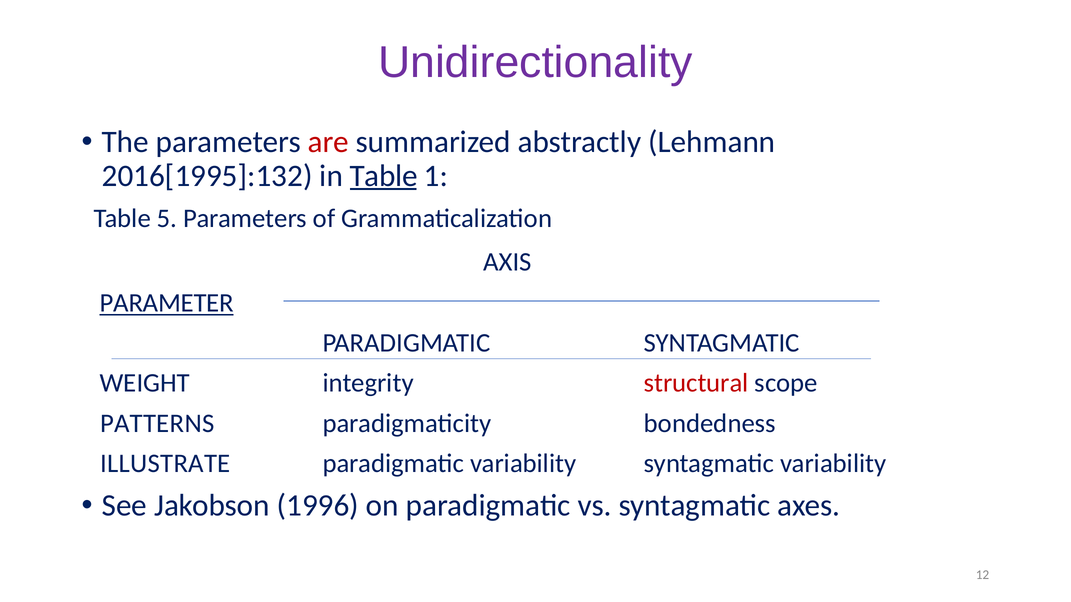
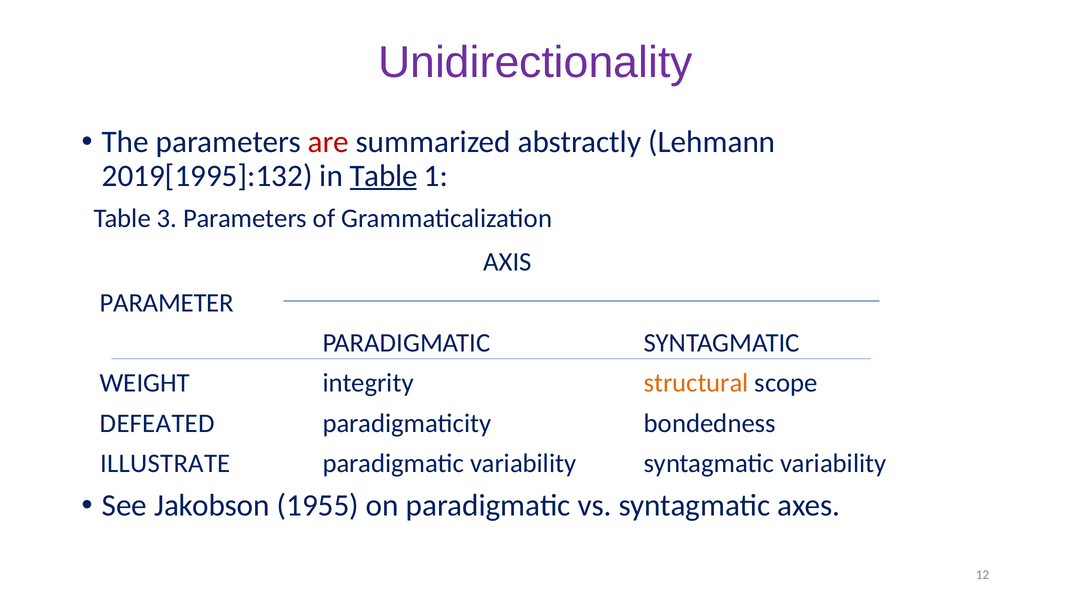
2016[1995]:132: 2016[1995]:132 -> 2019[1995]:132
5: 5 -> 3
PARAMETER underline: present -> none
structural colour: red -> orange
PATTERNS: PATTERNS -> DEFEATED
1996: 1996 -> 1955
